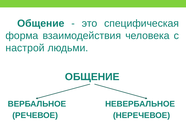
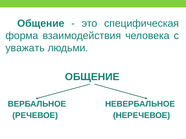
настрой: настрой -> уважать
